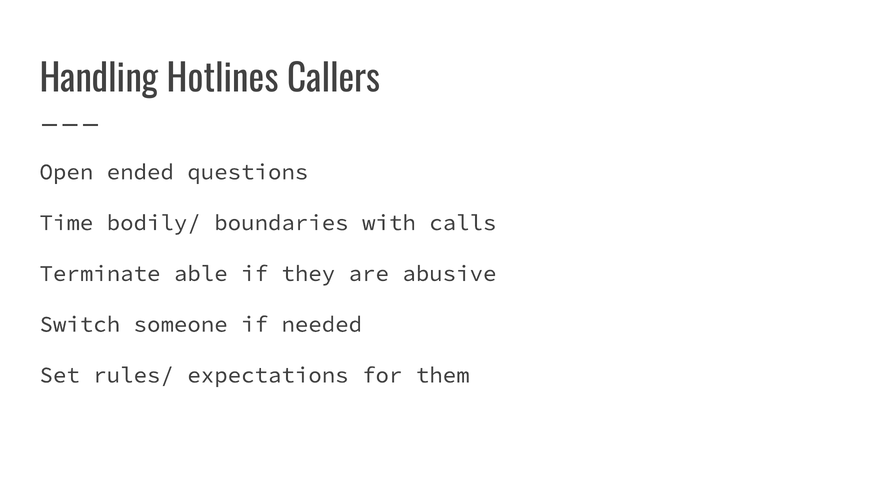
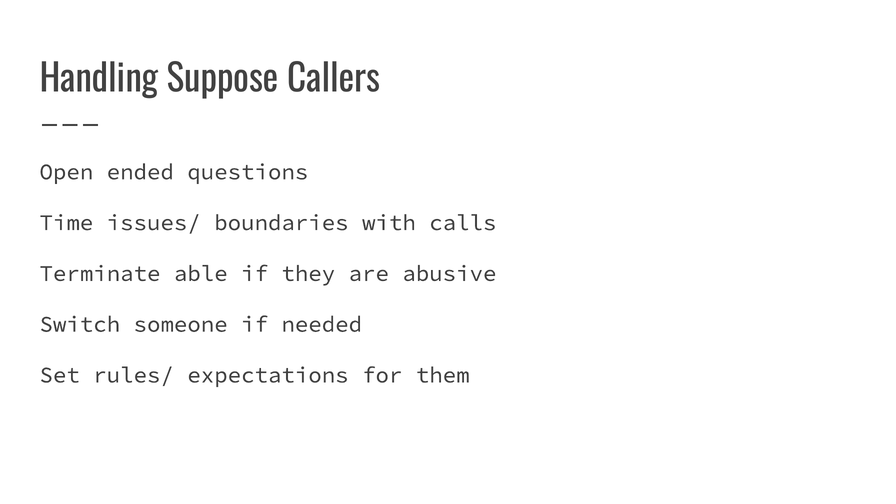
Hotlines: Hotlines -> Suppose
bodily/: bodily/ -> issues/
